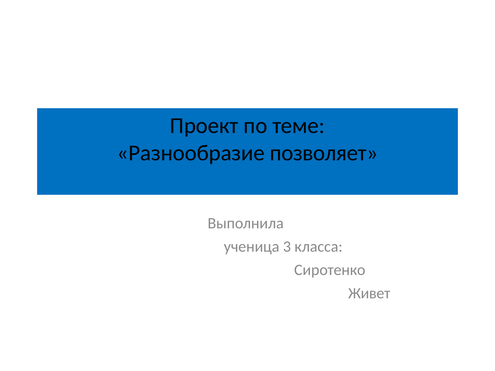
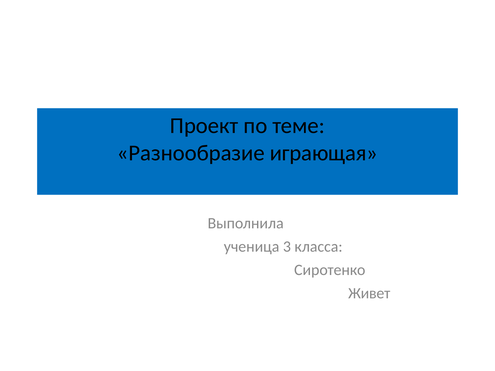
позволяет: позволяет -> играющая
